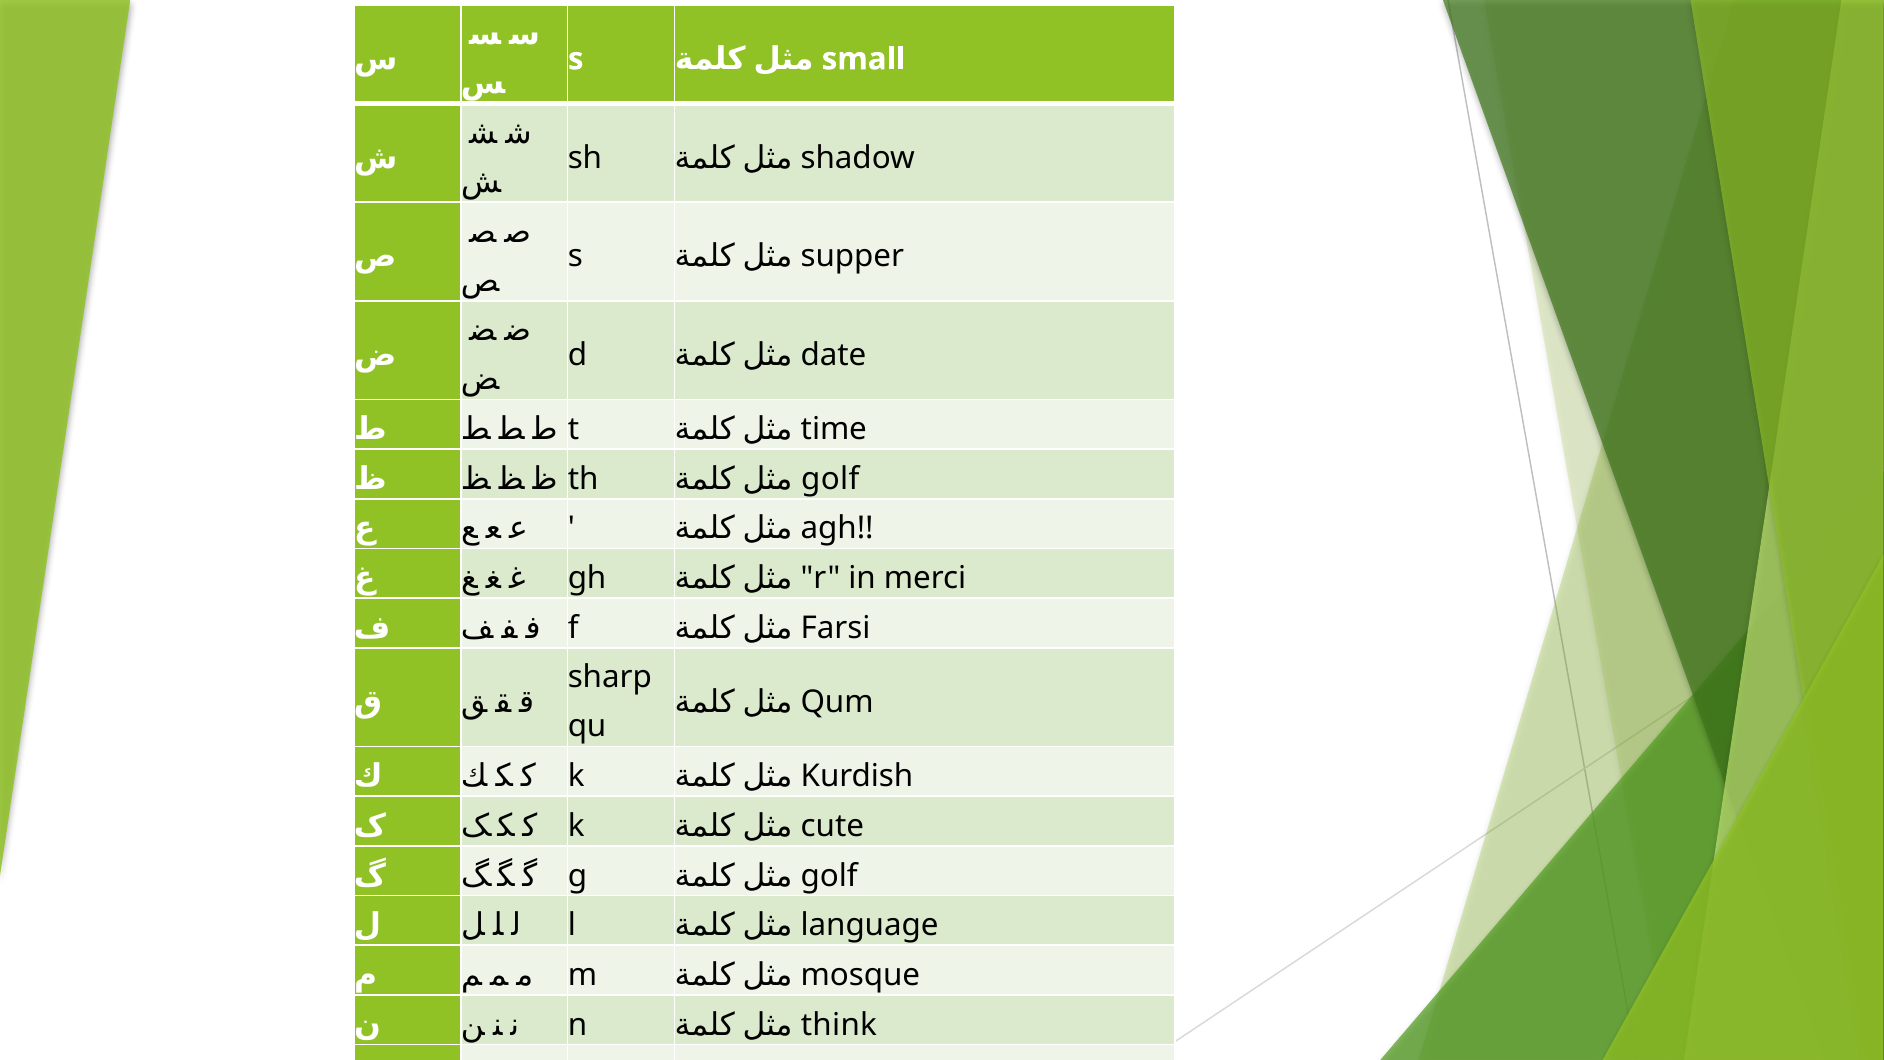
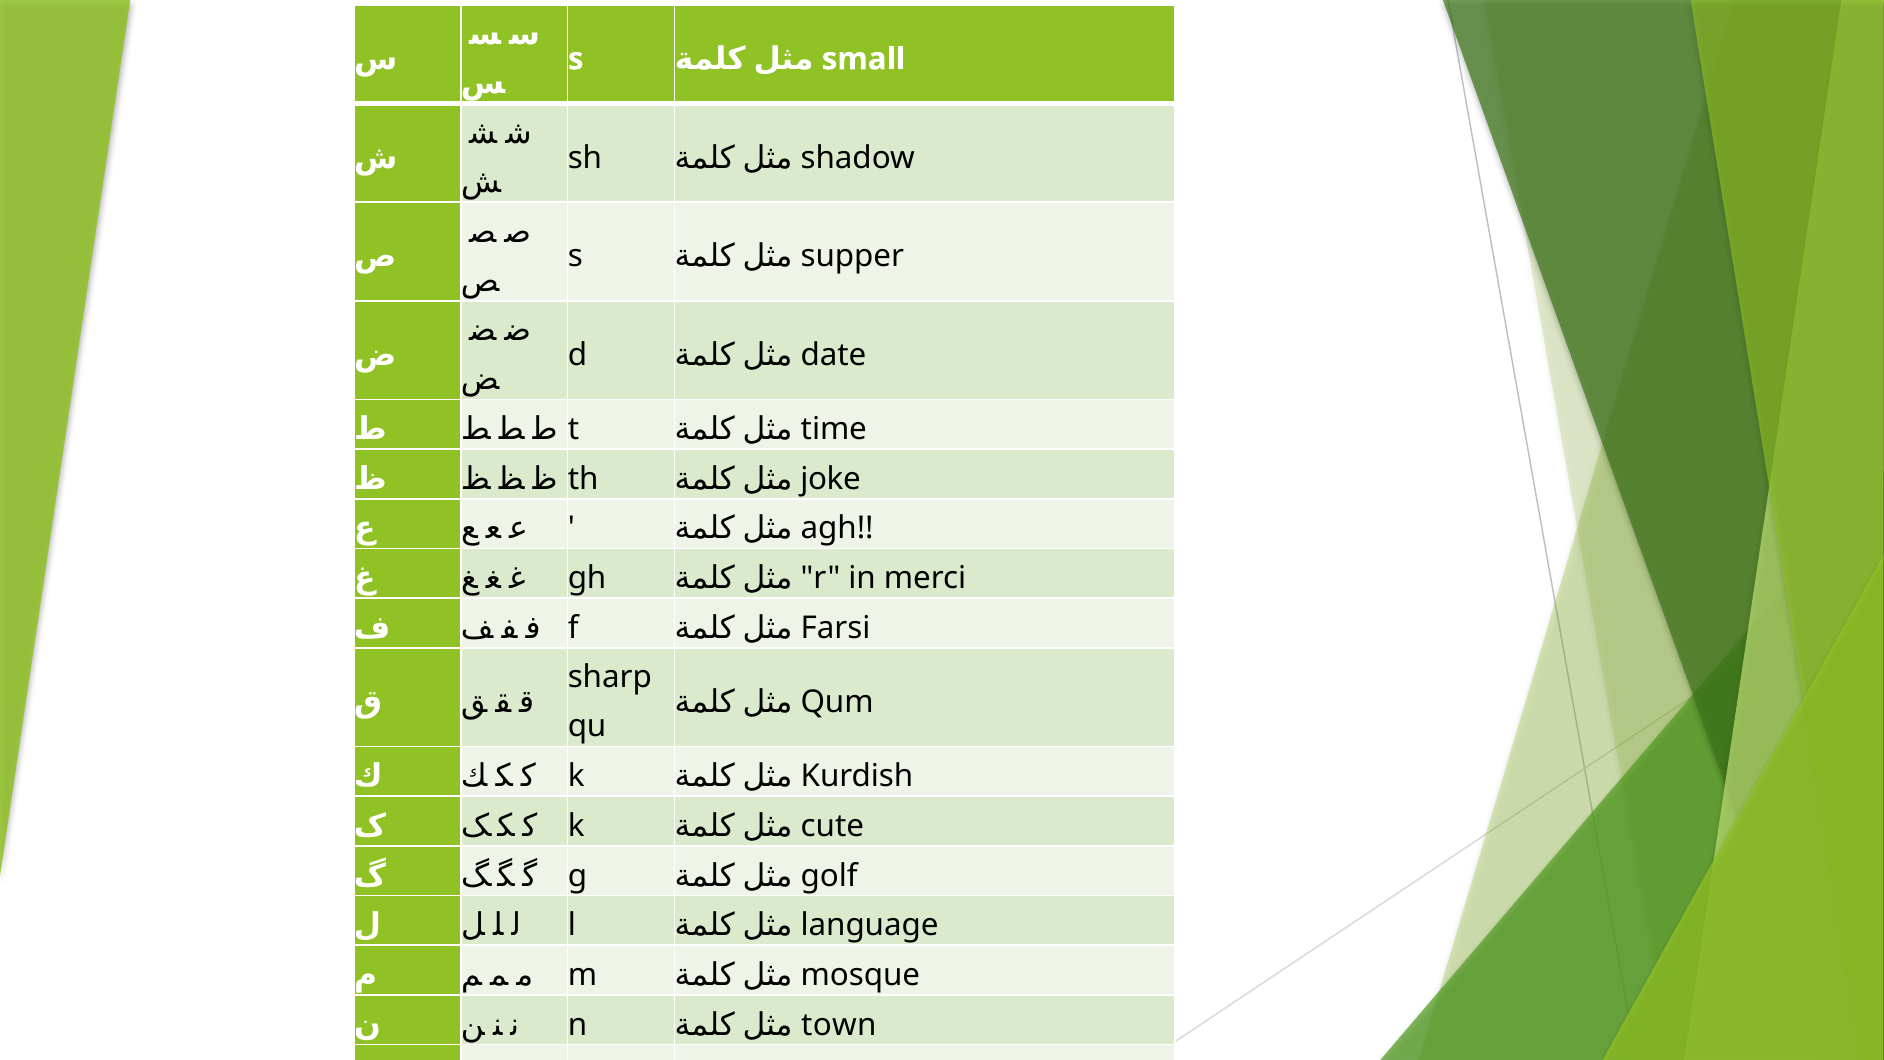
golf at (830, 479): golf -> joke
think: think -> town
